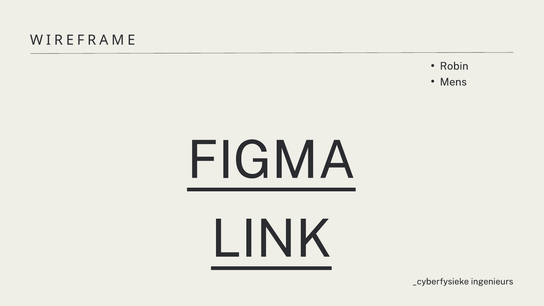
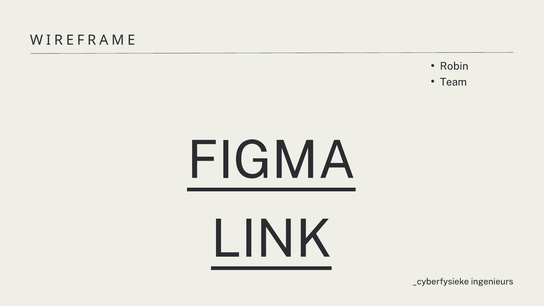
Mens: Mens -> Team
